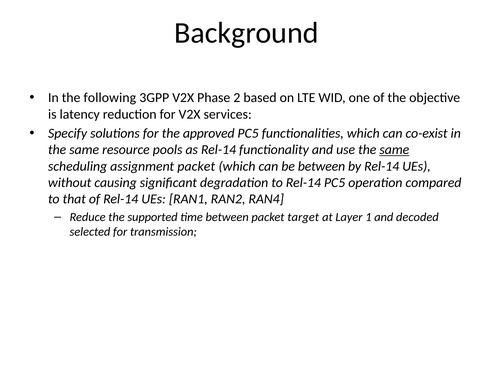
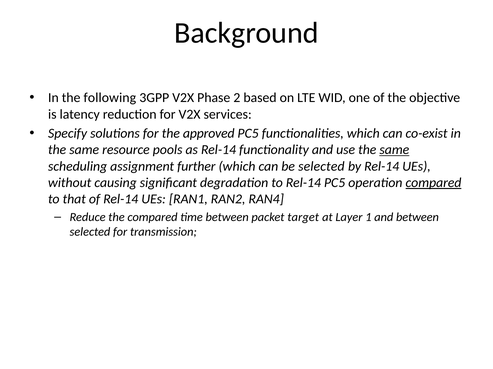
assignment packet: packet -> further
be between: between -> selected
compared at (433, 183) underline: none -> present
the supported: supported -> compared
and decoded: decoded -> between
